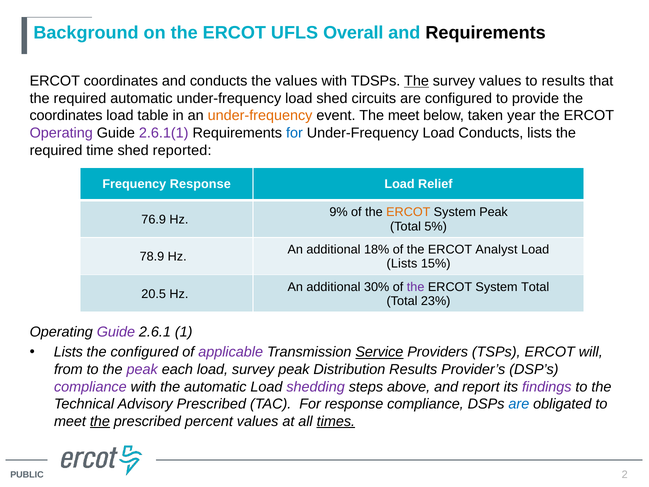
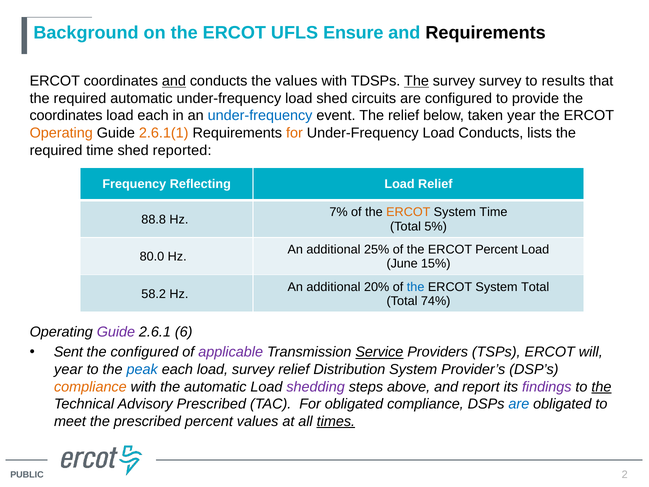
Overall: Overall -> Ensure
and at (174, 81) underline: none -> present
survey values: values -> survey
load table: table -> each
under-frequency at (260, 116) colour: orange -> blue
The meet: meet -> relief
Operating at (61, 133) colour: purple -> orange
2.6.1(1 colour: purple -> orange
for at (294, 133) colour: blue -> orange
Frequency Response: Response -> Reflecting
9%: 9% -> 7%
System Peak: Peak -> Time
76.9: 76.9 -> 88.8
18%: 18% -> 25%
ERCOT Analyst: Analyst -> Percent
78.9: 78.9 -> 80.0
Lists at (402, 264): Lists -> June
30%: 30% -> 20%
the at (416, 287) colour: purple -> blue
20.5: 20.5 -> 58.2
23%: 23% -> 74%
1: 1 -> 6
Lists at (68, 352): Lists -> Sent
from at (68, 369): from -> year
peak at (142, 369) colour: purple -> blue
survey peak: peak -> relief
Distribution Results: Results -> System
compliance at (90, 387) colour: purple -> orange
the at (601, 387) underline: none -> present
For response: response -> obligated
the at (100, 421) underline: present -> none
